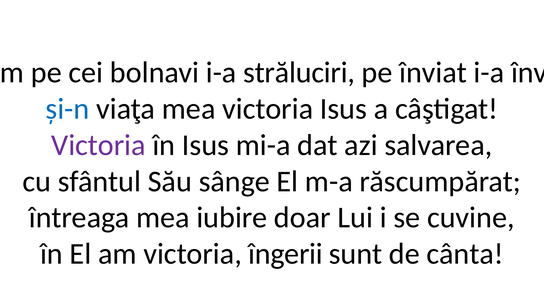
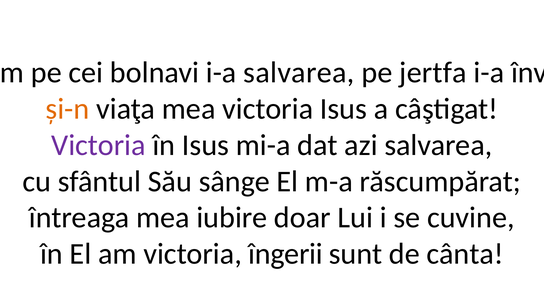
i-a străluciri: străluciri -> salvarea
pe înviat: înviat -> jertfa
și-n colour: blue -> orange
